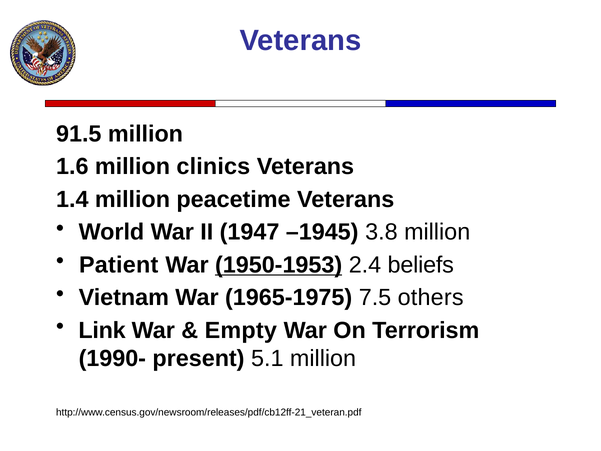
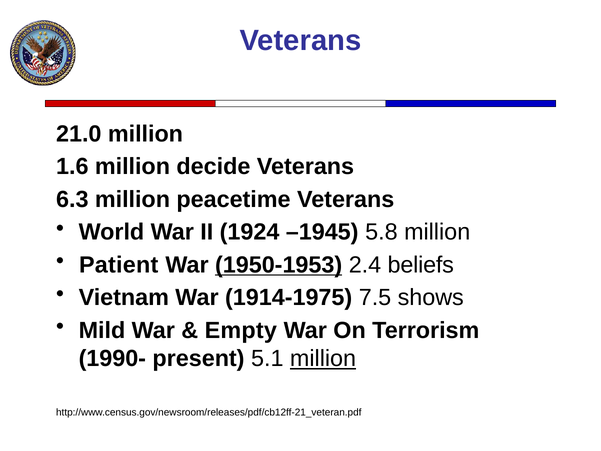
91.5: 91.5 -> 21.0
clinics: clinics -> decide
1.4: 1.4 -> 6.3
1947: 1947 -> 1924
3.8: 3.8 -> 5.8
1965-1975: 1965-1975 -> 1914-1975
others: others -> shows
Link: Link -> Mild
million at (323, 358) underline: none -> present
